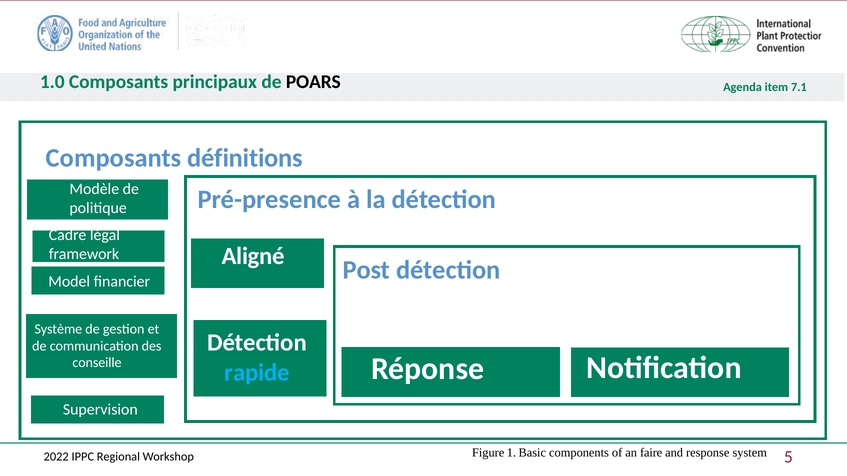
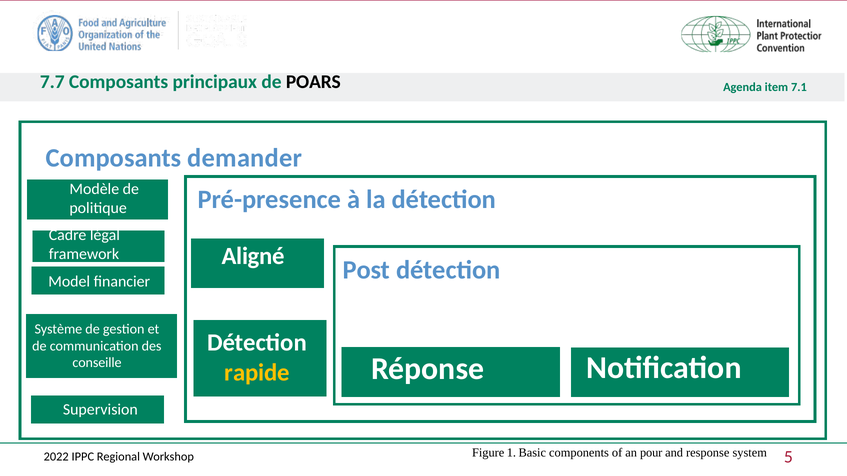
1.0: 1.0 -> 7.7
définitions: définitions -> demander
rapide colour: light blue -> yellow
faire: faire -> pour
